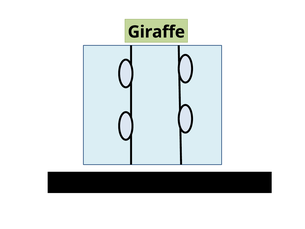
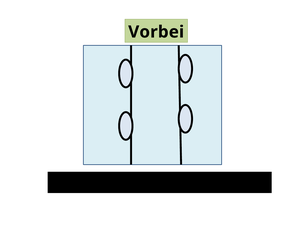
Giraffe: Giraffe -> Vorbei
